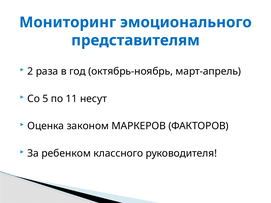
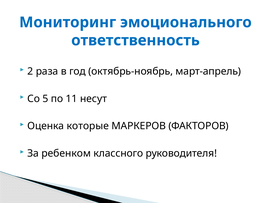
представителям: представителям -> ответственность
законом: законом -> которые
